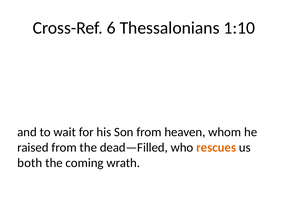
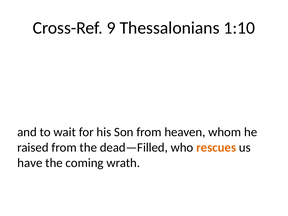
6: 6 -> 9
both: both -> have
